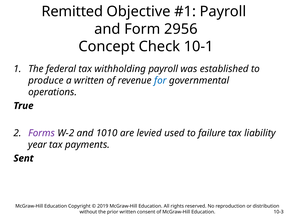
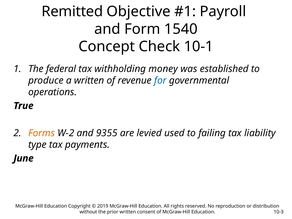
2956: 2956 -> 1540
withholding payroll: payroll -> money
Forms colour: purple -> orange
1010: 1010 -> 9355
failure: failure -> failing
year: year -> type
Sent: Sent -> June
